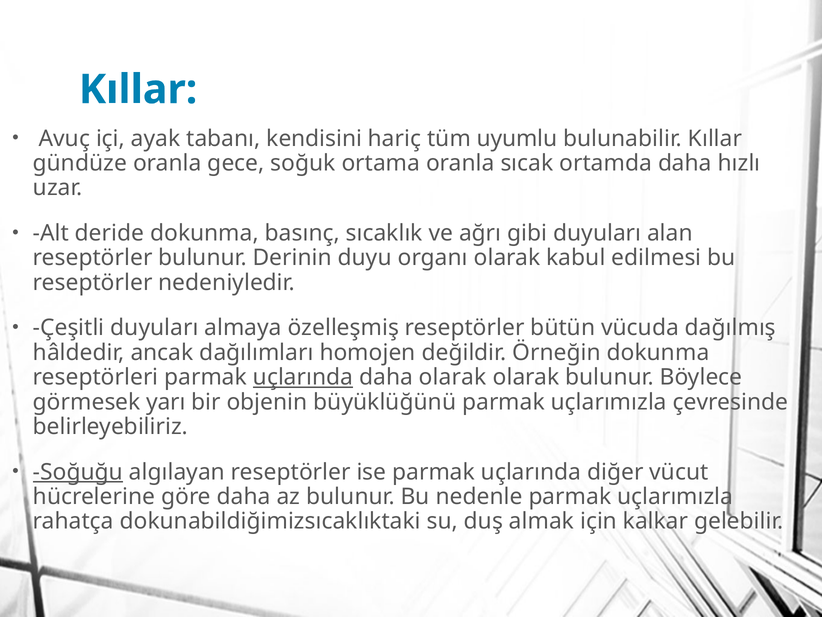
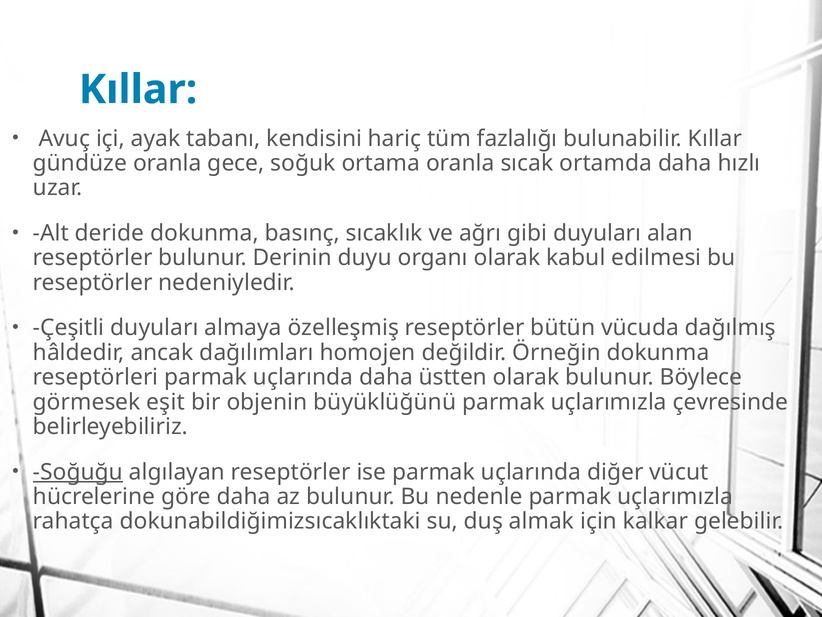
uyumlu: uyumlu -> fazlalığı
uçlarında at (303, 377) underline: present -> none
daha olarak: olarak -> üstten
yarı: yarı -> eşit
